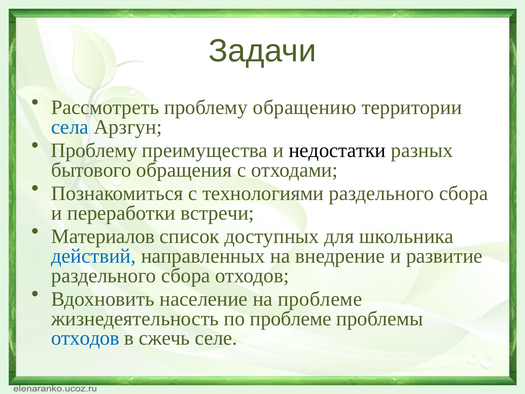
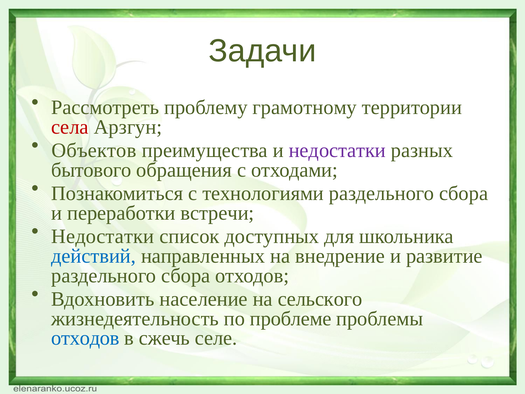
обращению: обращению -> грамотному
села colour: blue -> red
Проблему at (94, 150): Проблему -> Объектов
недостатки at (337, 150) colour: black -> purple
Материалов at (103, 236): Материалов -> Недостатки
на проблеме: проблеме -> сельского
